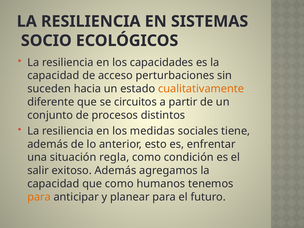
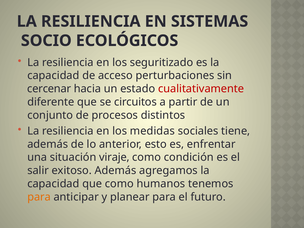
capacidades: capacidades -> seguritizado
suceden: suceden -> cercenar
cualitativamente colour: orange -> red
regla: regla -> viraje
